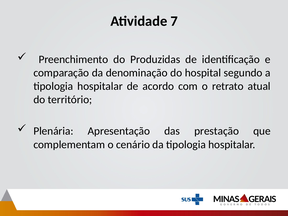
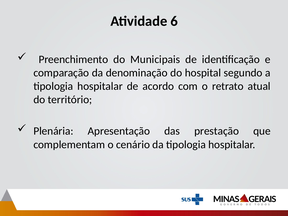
7: 7 -> 6
Produzidas: Produzidas -> Municipais
